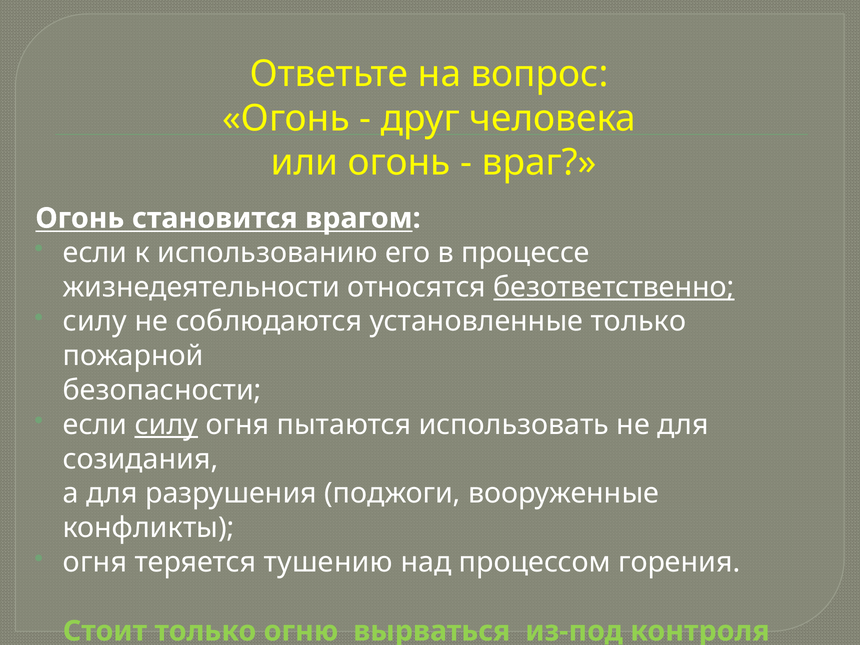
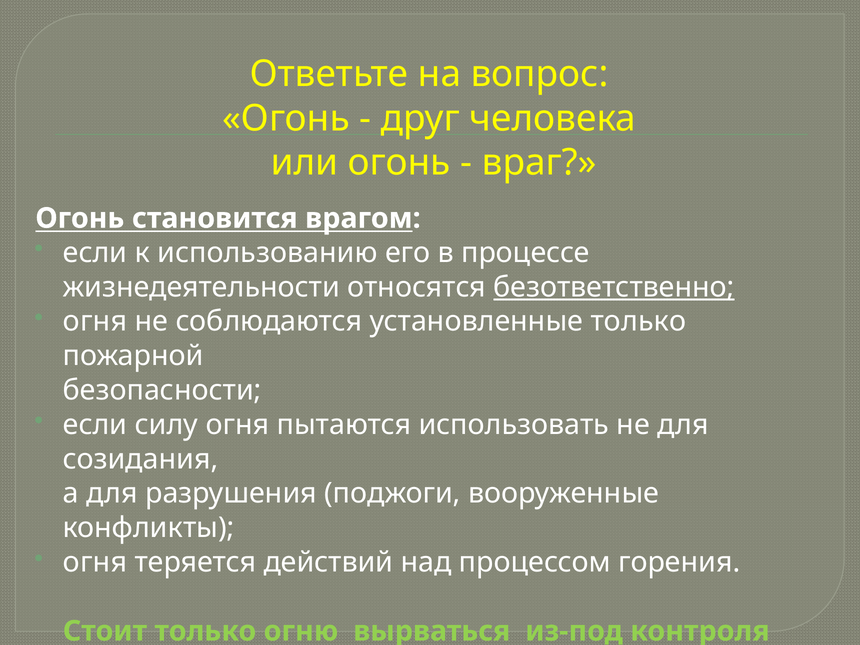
силу at (95, 322): силу -> огня
силу at (166, 425) underline: present -> none
тушению: тушению -> действий
